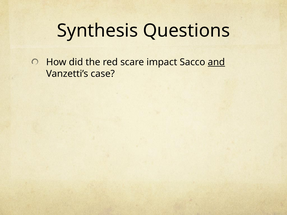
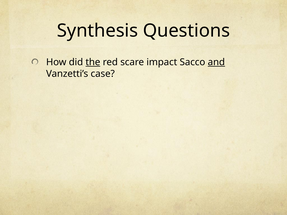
the underline: none -> present
